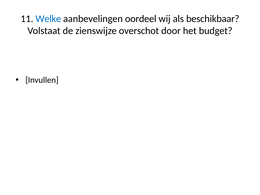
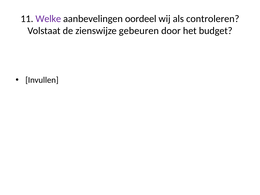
Welke colour: blue -> purple
beschikbaar: beschikbaar -> controleren
overschot: overschot -> gebeuren
